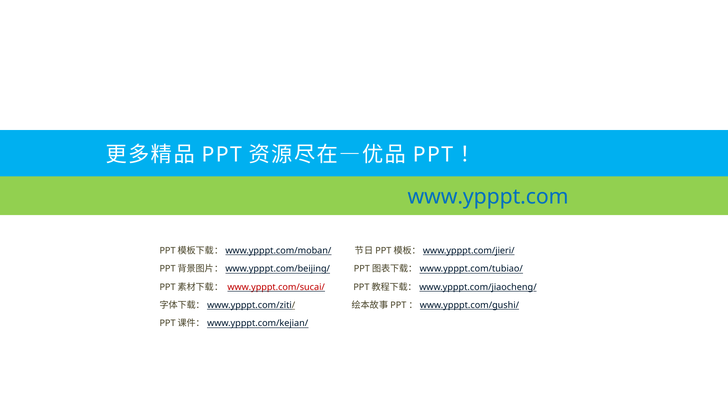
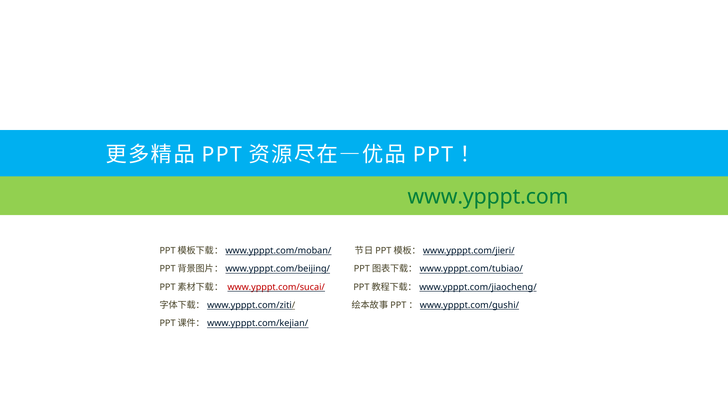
www.ypppt.com colour: blue -> green
